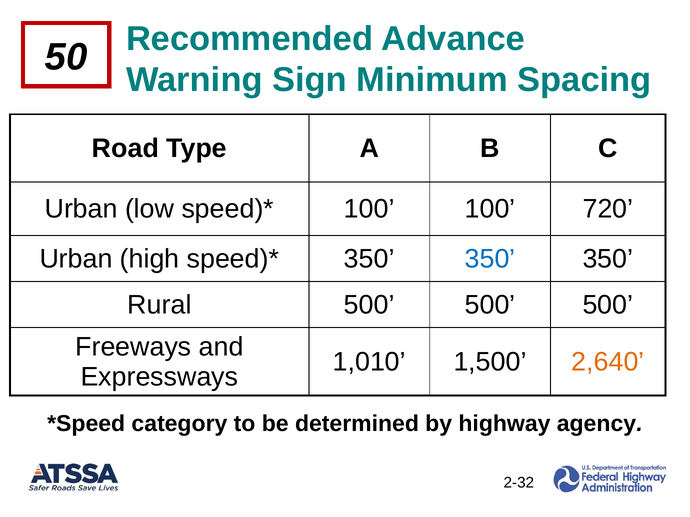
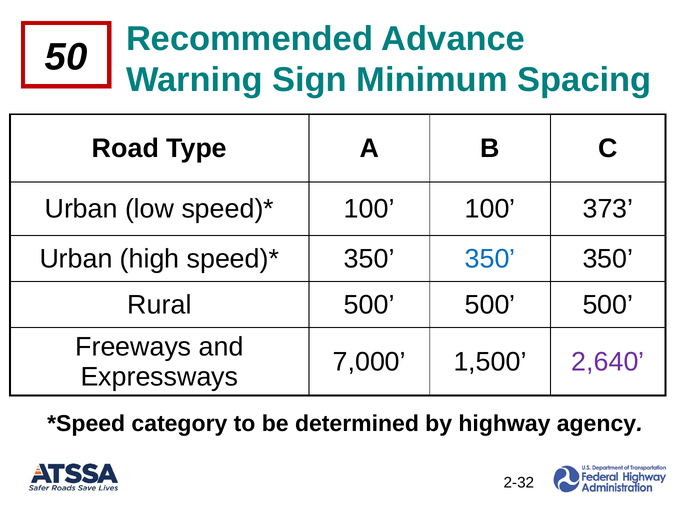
720: 720 -> 373
1,010: 1,010 -> 7,000
2,640 colour: orange -> purple
